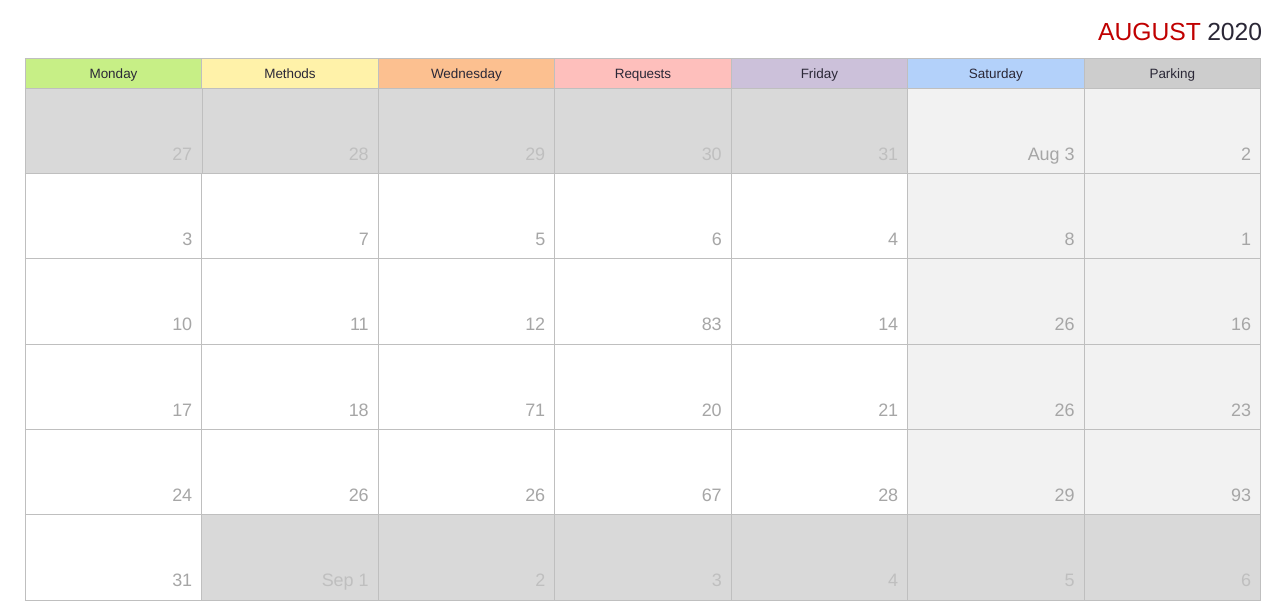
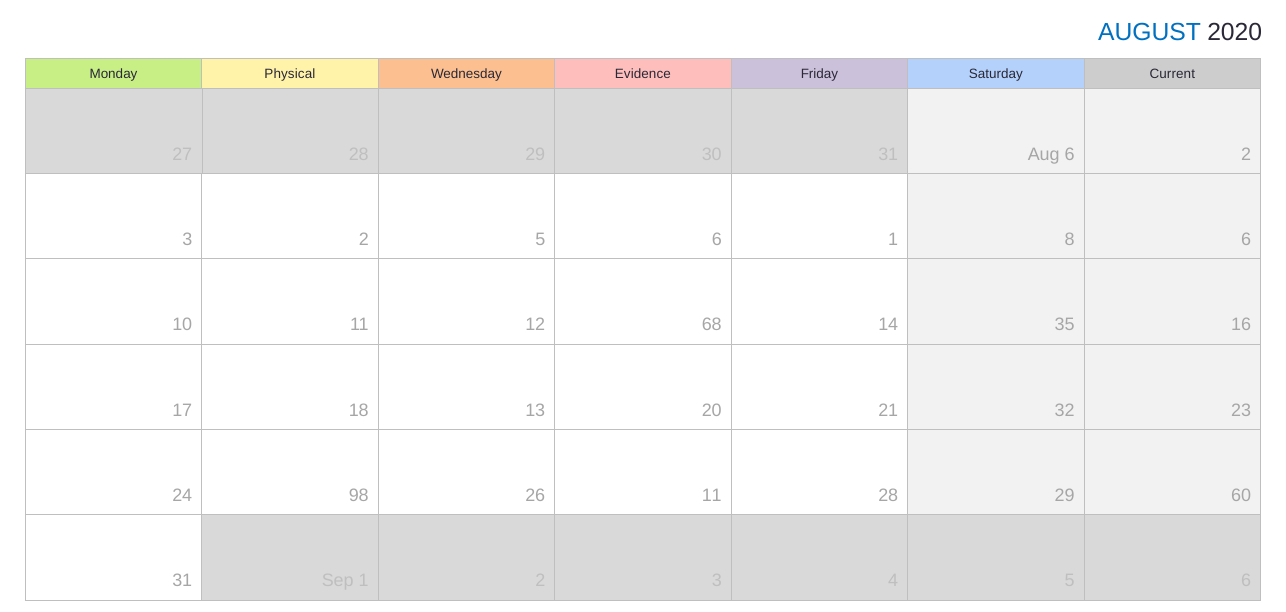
AUGUST colour: red -> blue
Methods: Methods -> Physical
Requests: Requests -> Evidence
Parking: Parking -> Current
Aug 3: 3 -> 6
3 7: 7 -> 2
6 4: 4 -> 1
8 1: 1 -> 6
83: 83 -> 68
14 26: 26 -> 35
71: 71 -> 13
21 26: 26 -> 32
24 26: 26 -> 98
26 67: 67 -> 11
93: 93 -> 60
